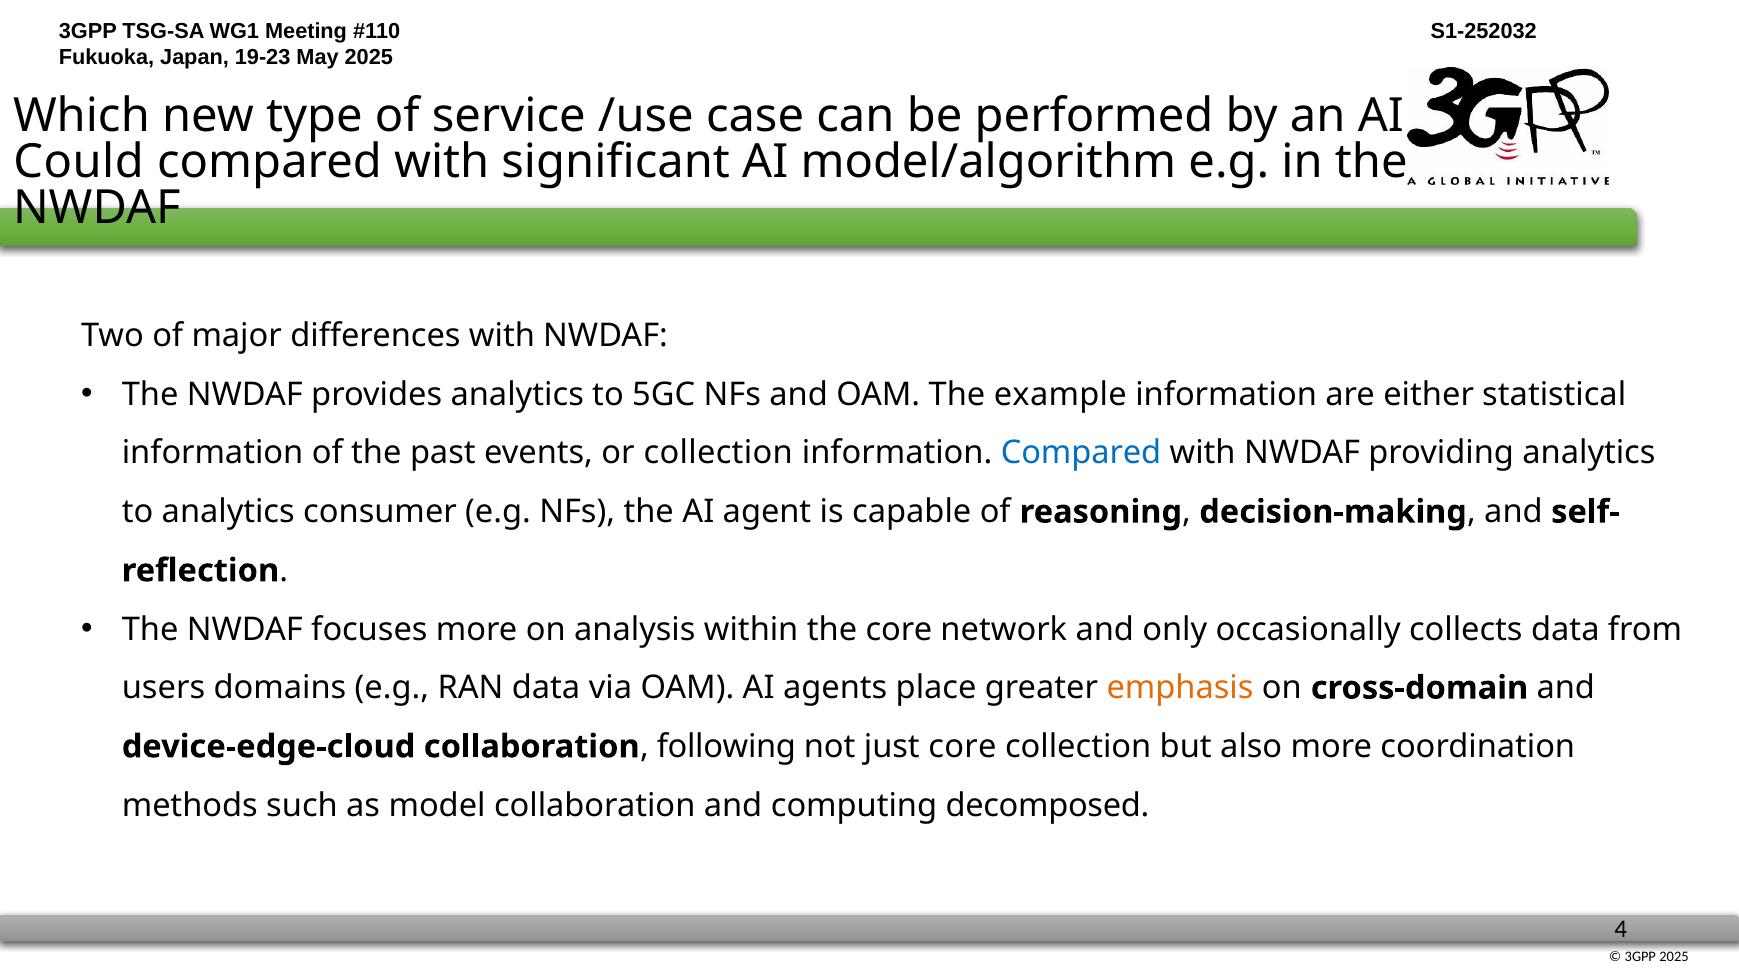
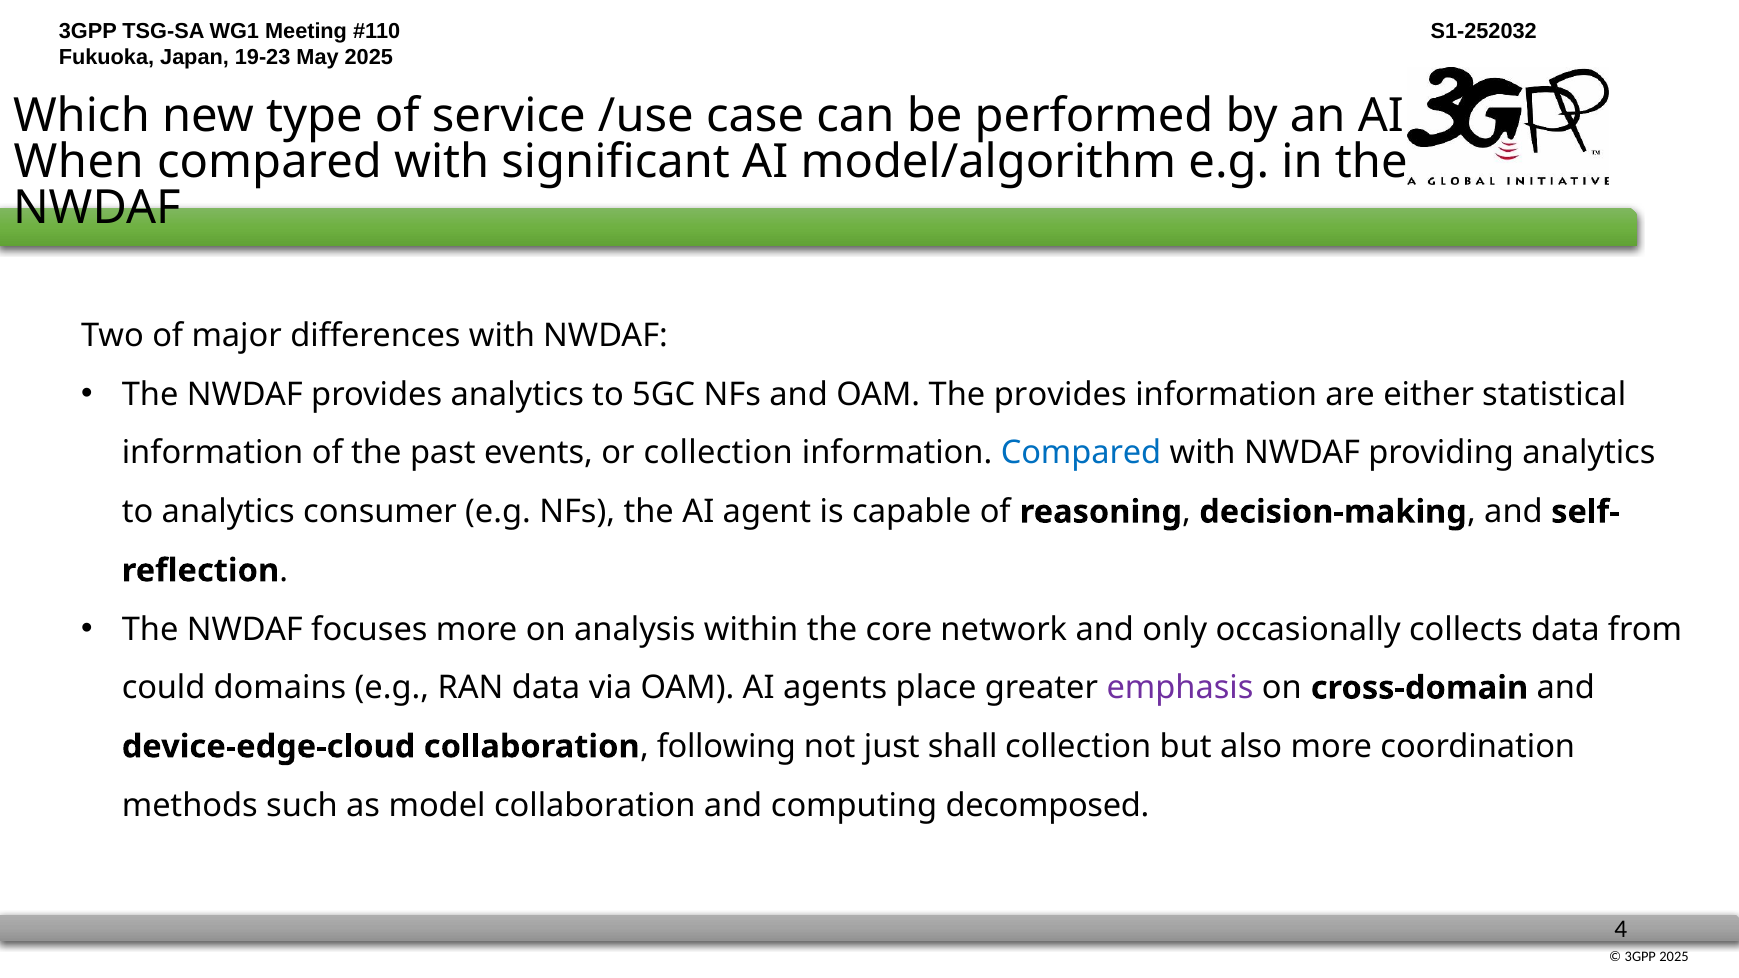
Could: Could -> When
The example: example -> provides
users: users -> could
emphasis colour: orange -> purple
just core: core -> shall
